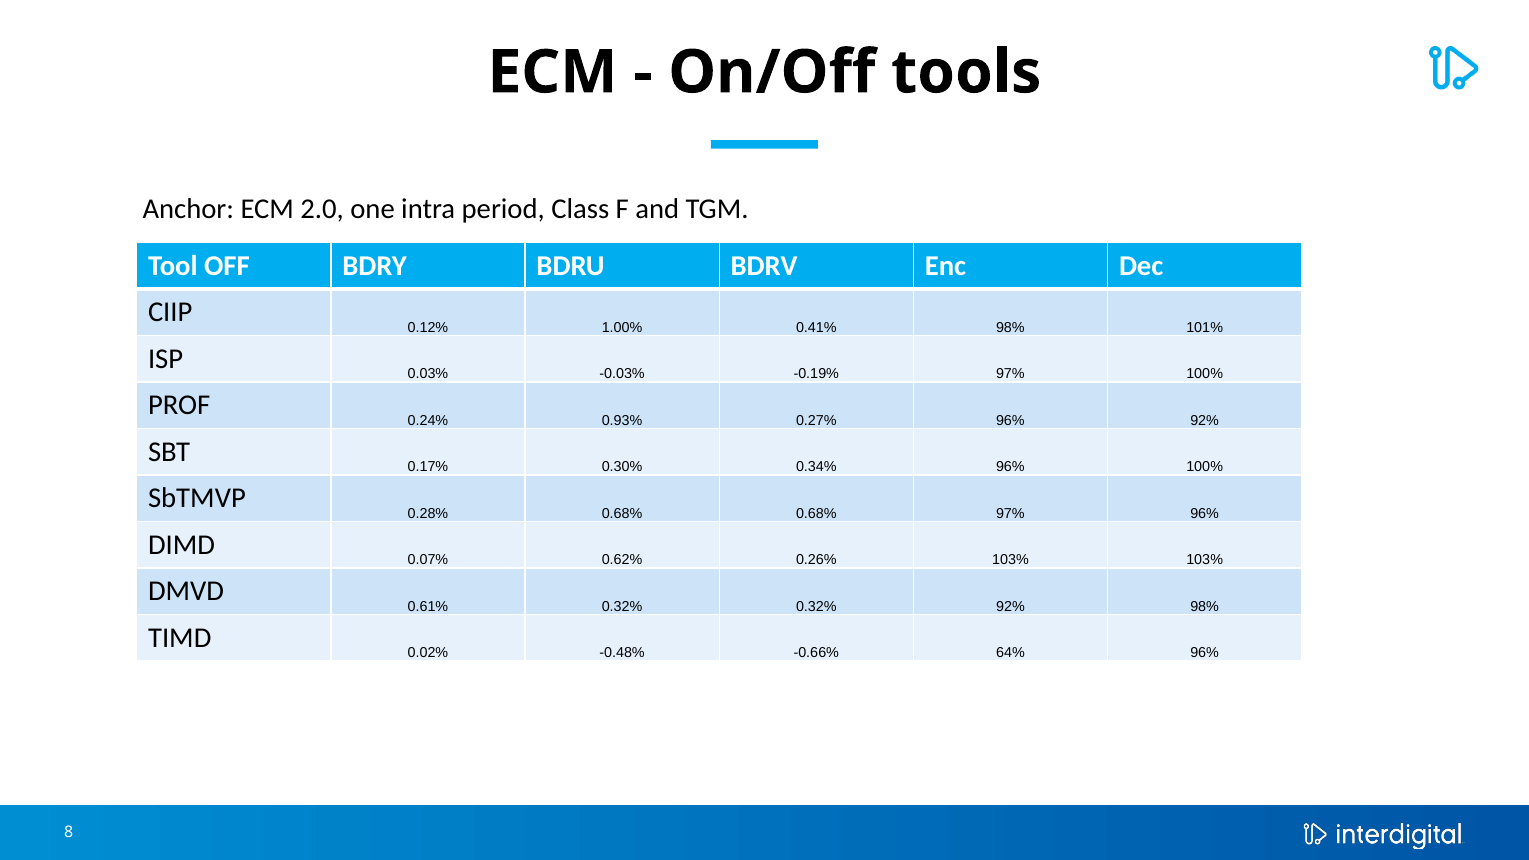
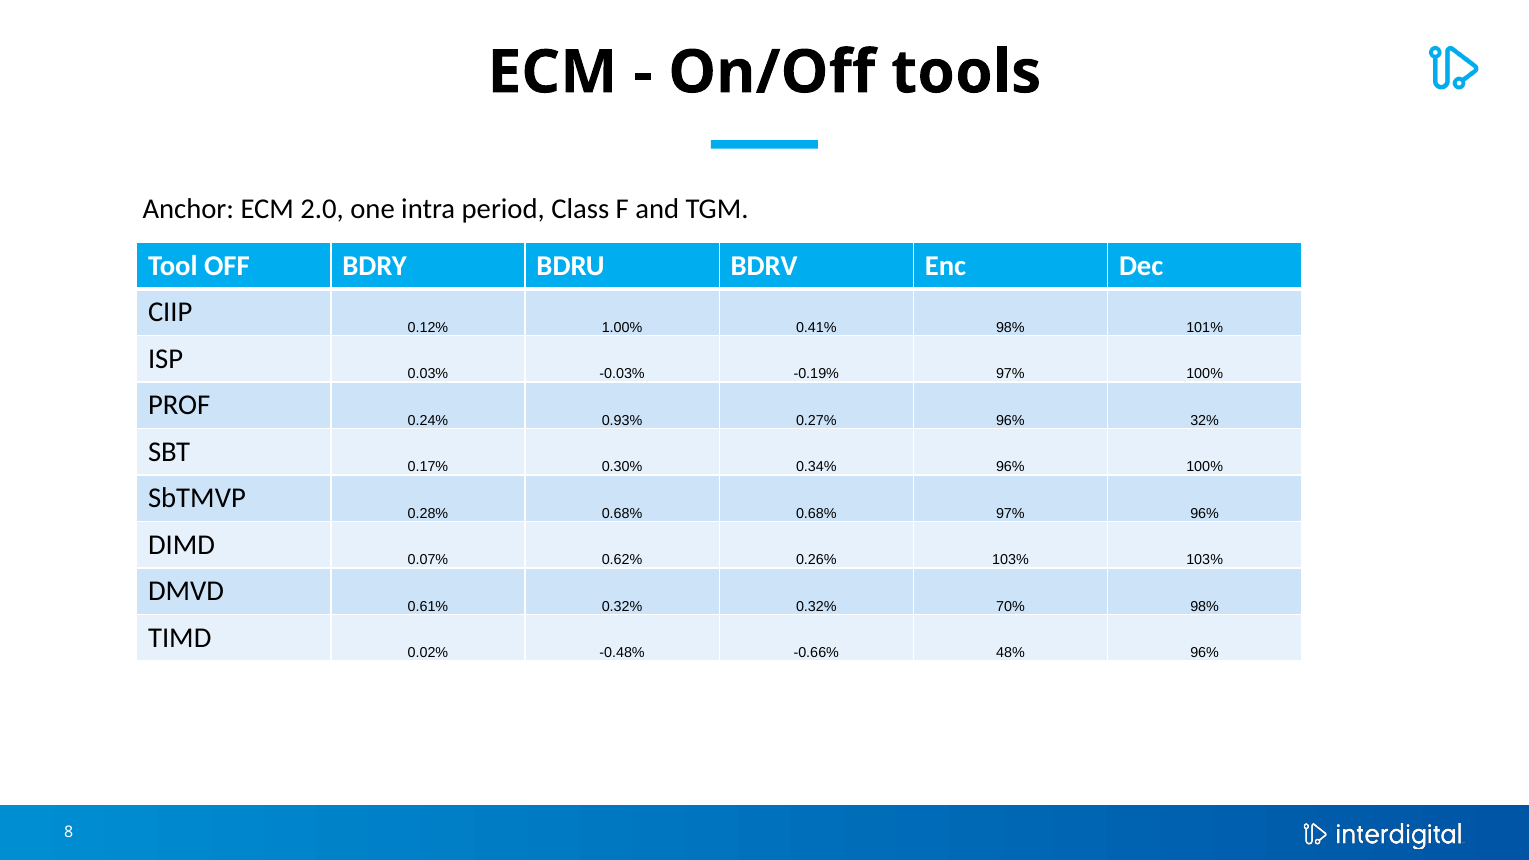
96% 92%: 92% -> 32%
0.32% 92%: 92% -> 70%
64%: 64% -> 48%
